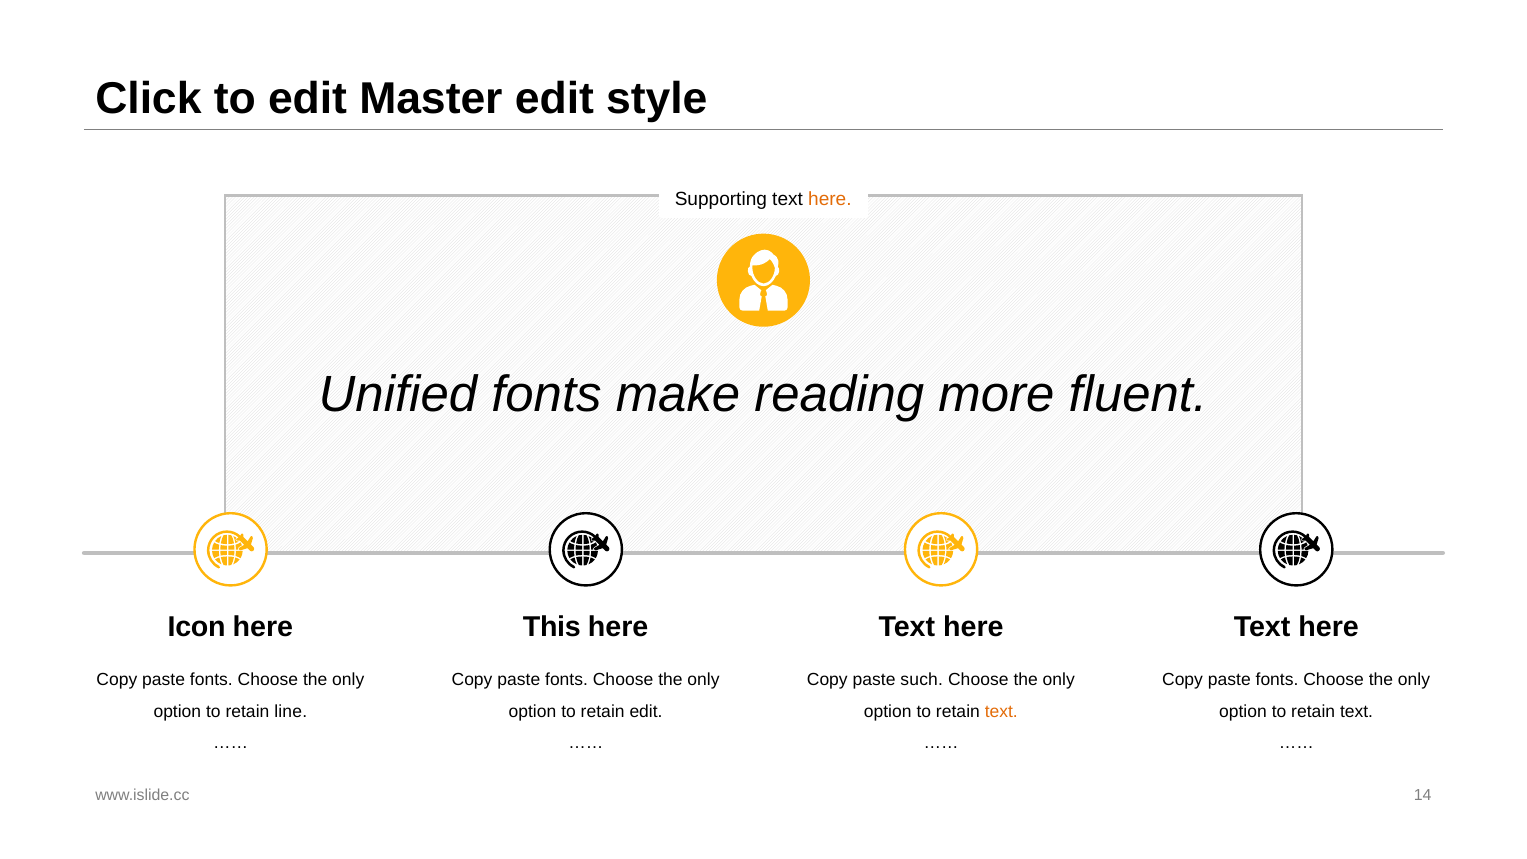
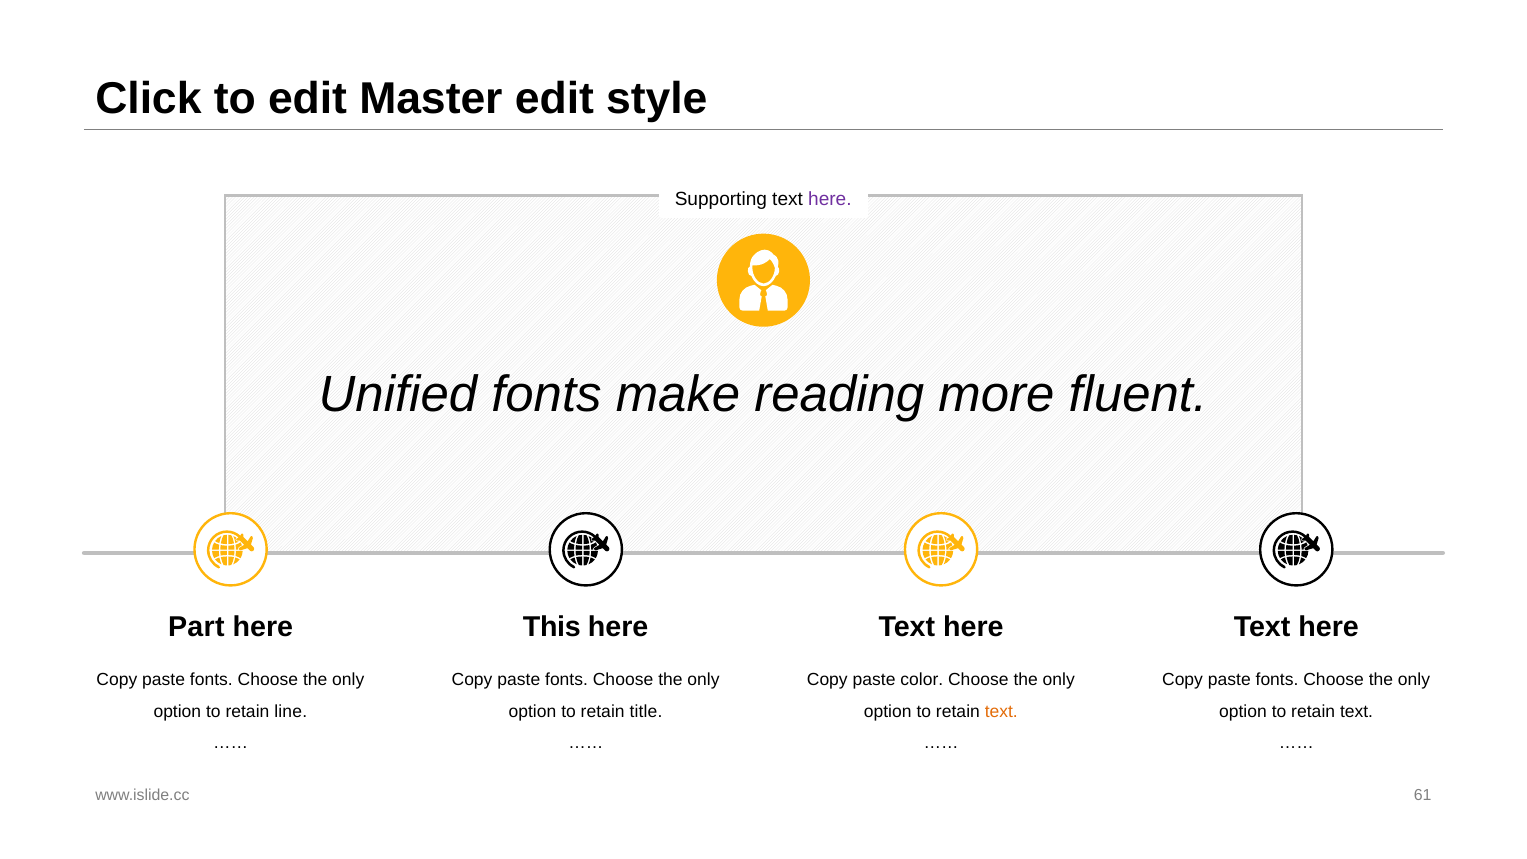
here at (830, 199) colour: orange -> purple
Icon: Icon -> Part
such: such -> color
retain edit: edit -> title
14: 14 -> 61
